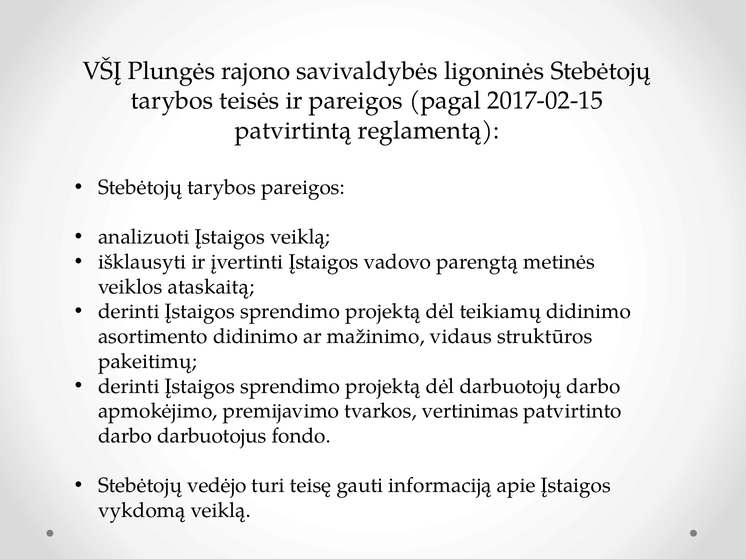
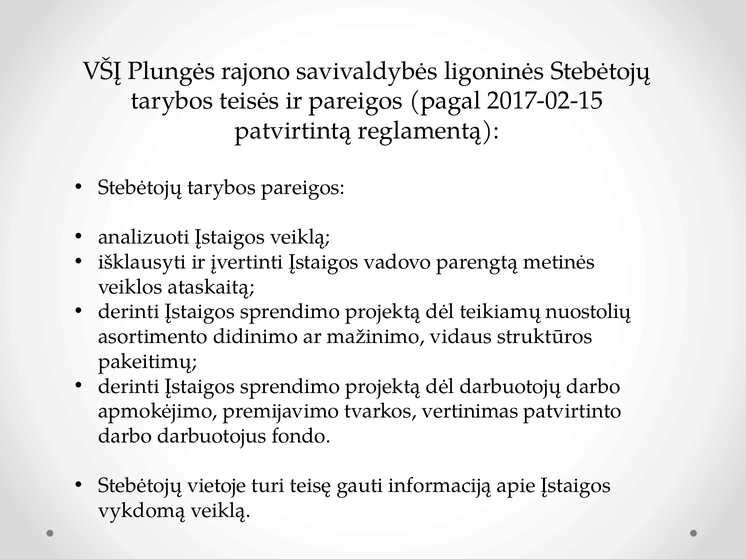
teikiamų didinimo: didinimo -> nuostolių
vedėjo: vedėjo -> vietoje
